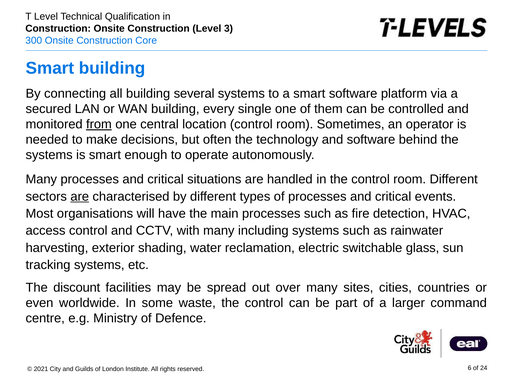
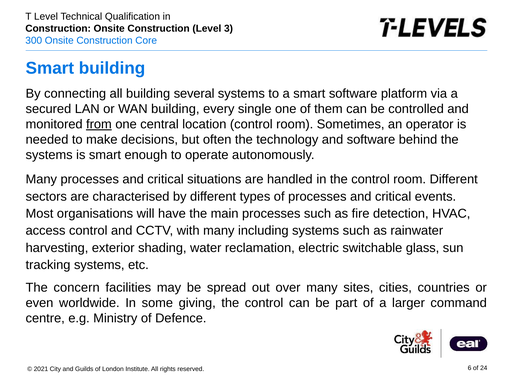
are at (80, 196) underline: present -> none
discount: discount -> concern
waste: waste -> giving
